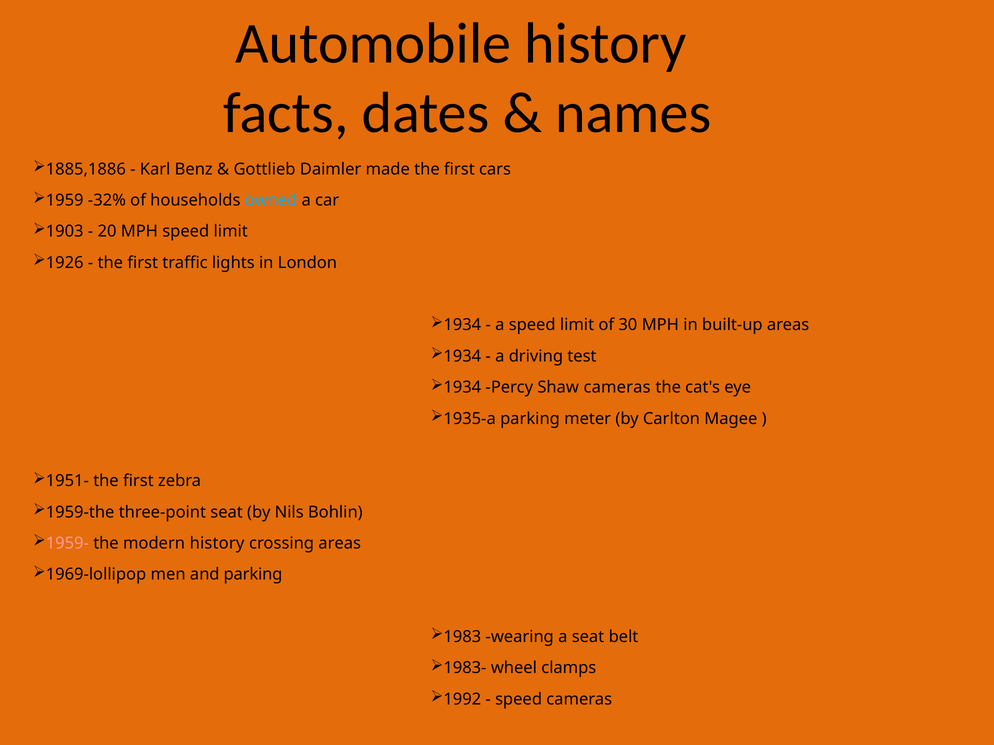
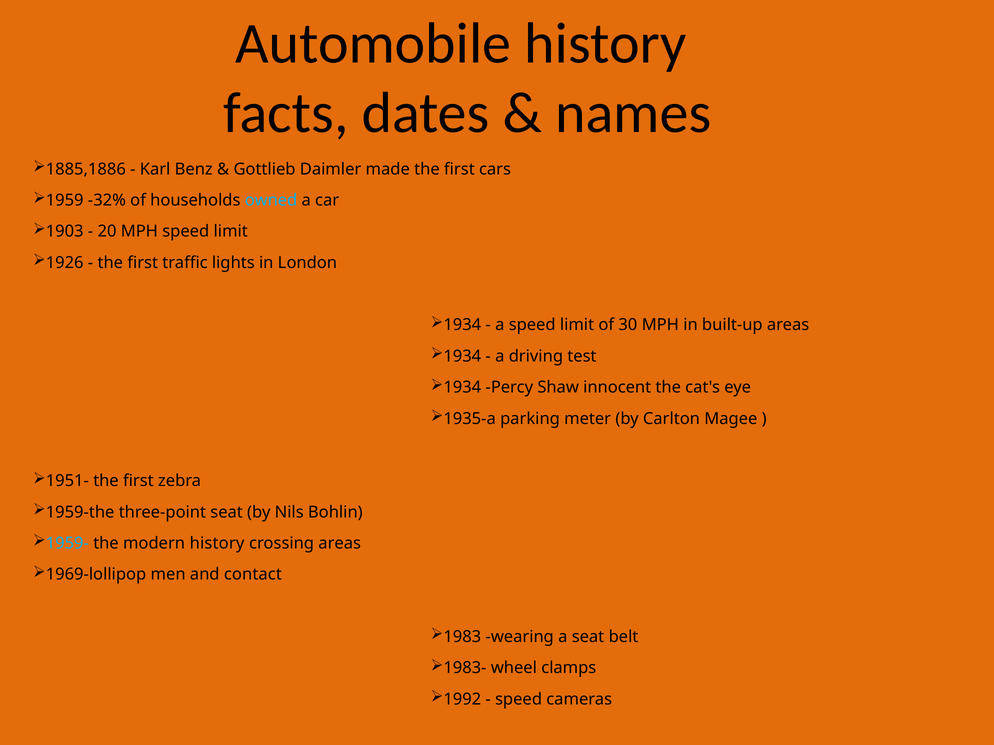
Shaw cameras: cameras -> innocent
1959- colour: pink -> light blue
and parking: parking -> contact
